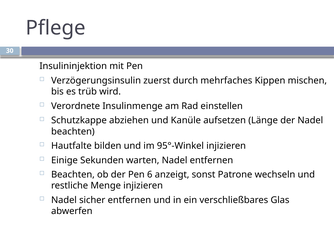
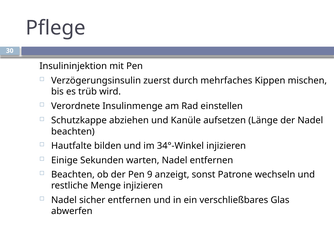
95°-Winkel: 95°-Winkel -> 34°-Winkel
6: 6 -> 9
